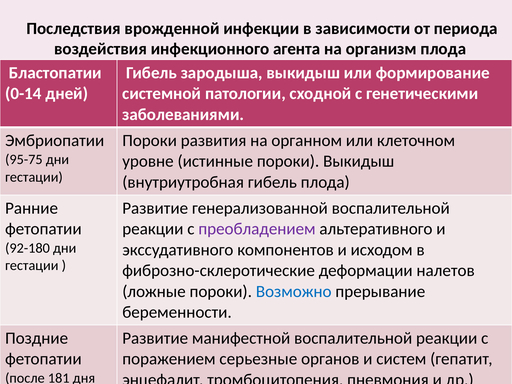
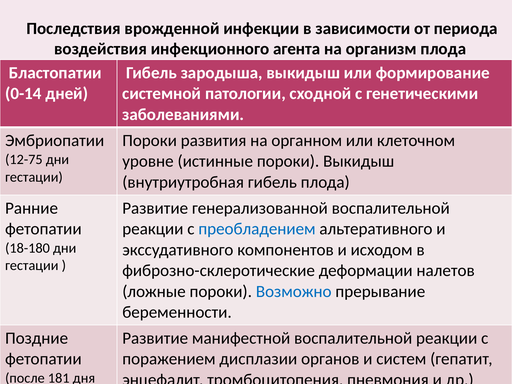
95-75: 95-75 -> 12-75
преобладением colour: purple -> blue
92-180: 92-180 -> 18-180
серьезные: серьезные -> дисплазии
